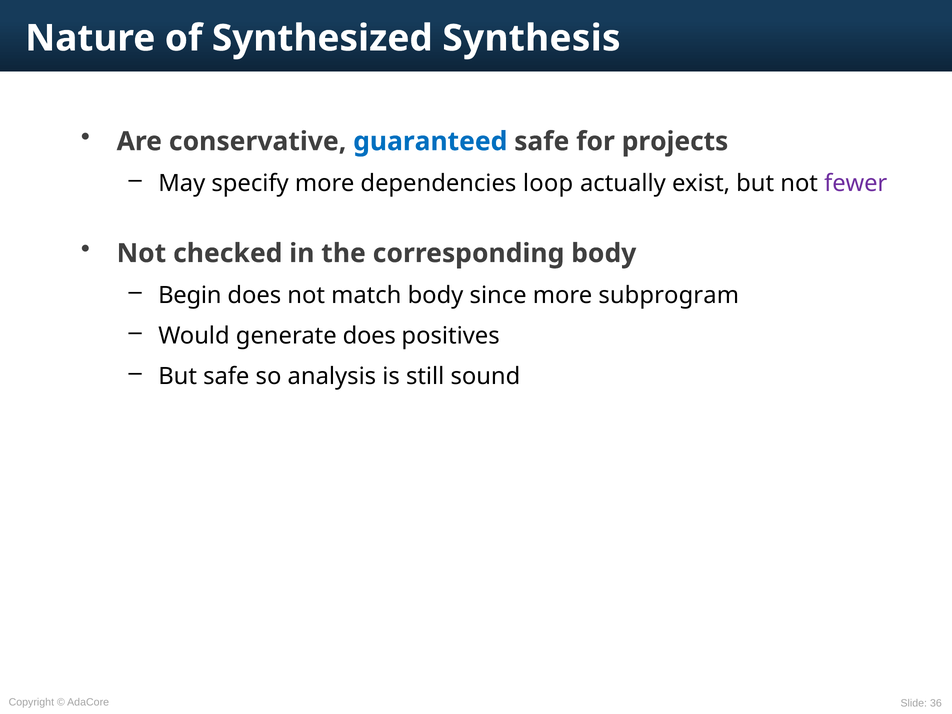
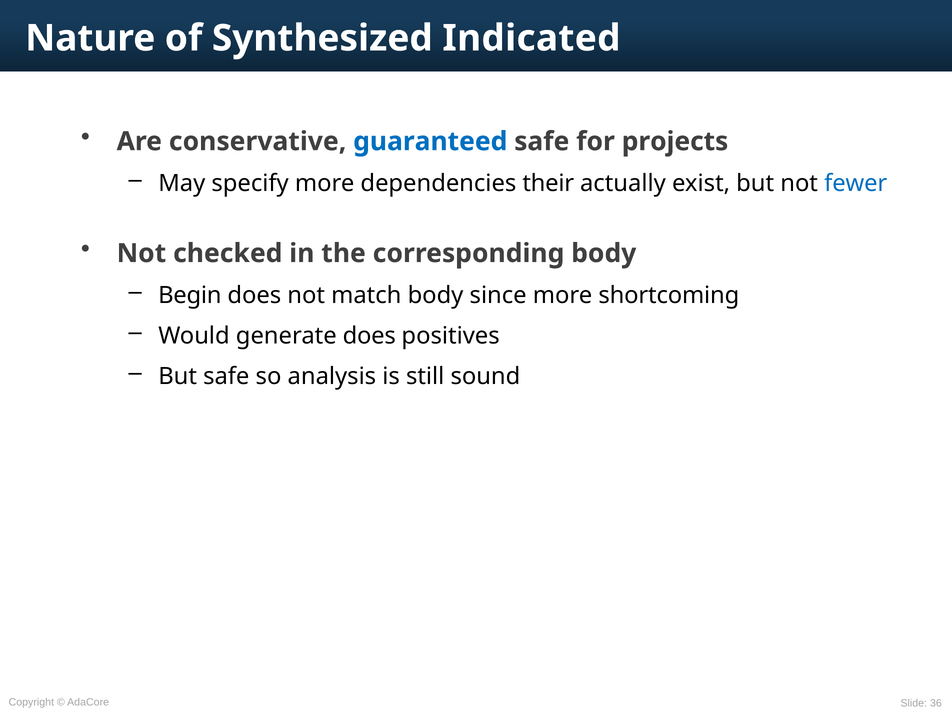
Synthesis: Synthesis -> Indicated
loop: loop -> their
fewer colour: purple -> blue
subprogram: subprogram -> shortcoming
